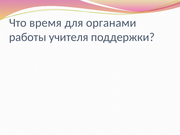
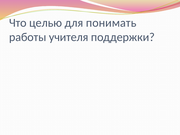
время: время -> целью
органами: органами -> понимать
